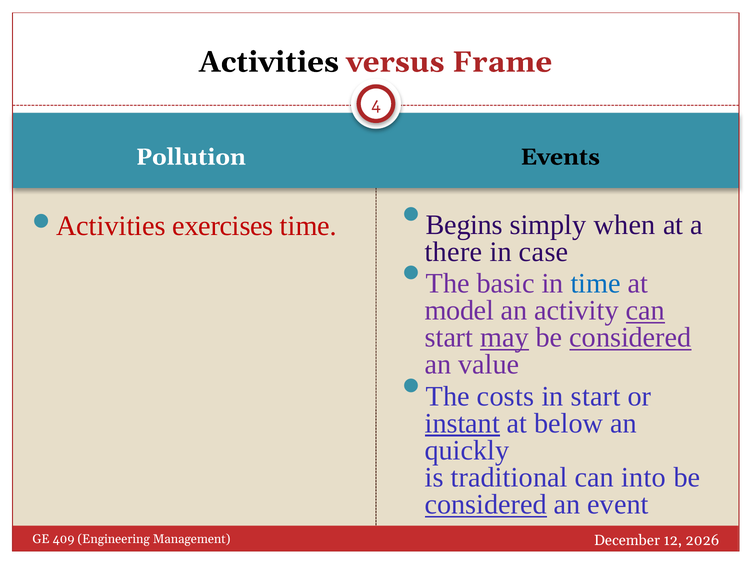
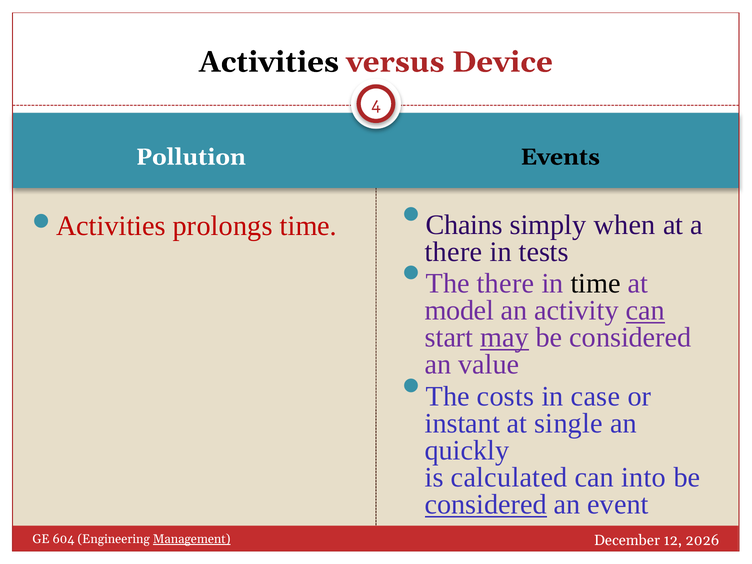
Frame: Frame -> Device
exercises: exercises -> prolongs
Begins: Begins -> Chains
case: case -> tests
The basic: basic -> there
time at (596, 283) colour: blue -> black
considered at (630, 338) underline: present -> none
in start: start -> case
instant underline: present -> none
below: below -> single
traditional: traditional -> calculated
409: 409 -> 604
Management underline: none -> present
